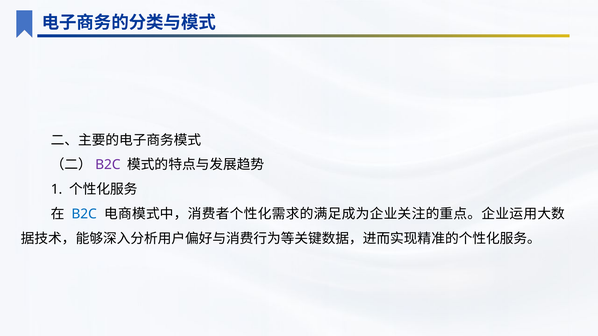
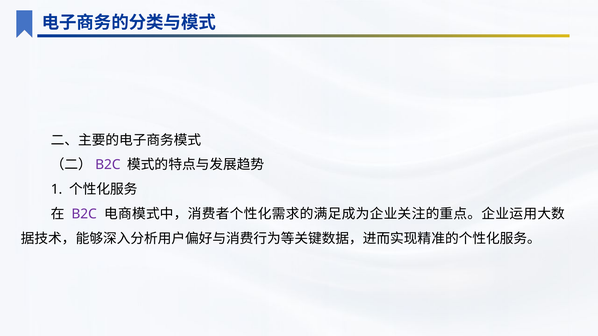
B2C at (84, 214) colour: blue -> purple
